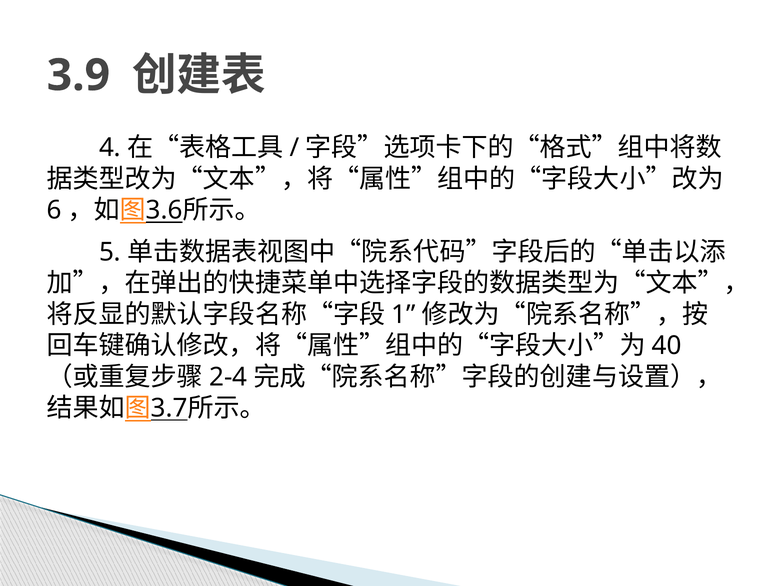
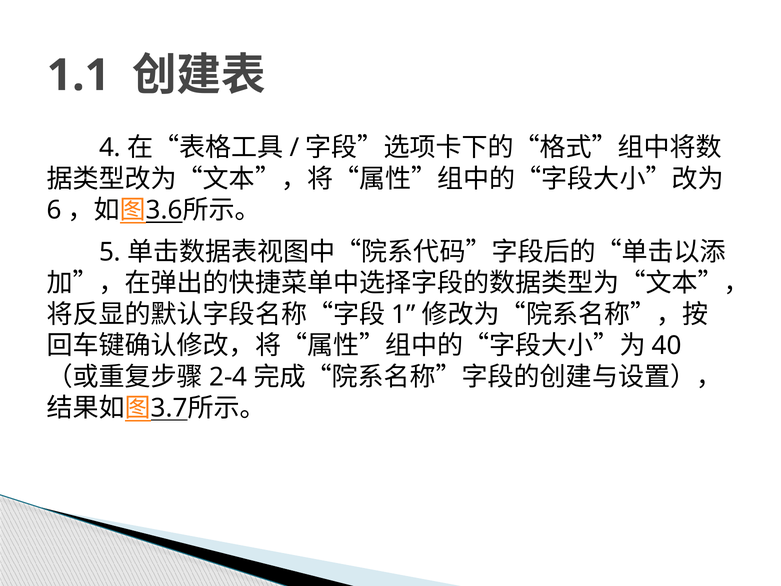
3.9: 3.9 -> 1.1
